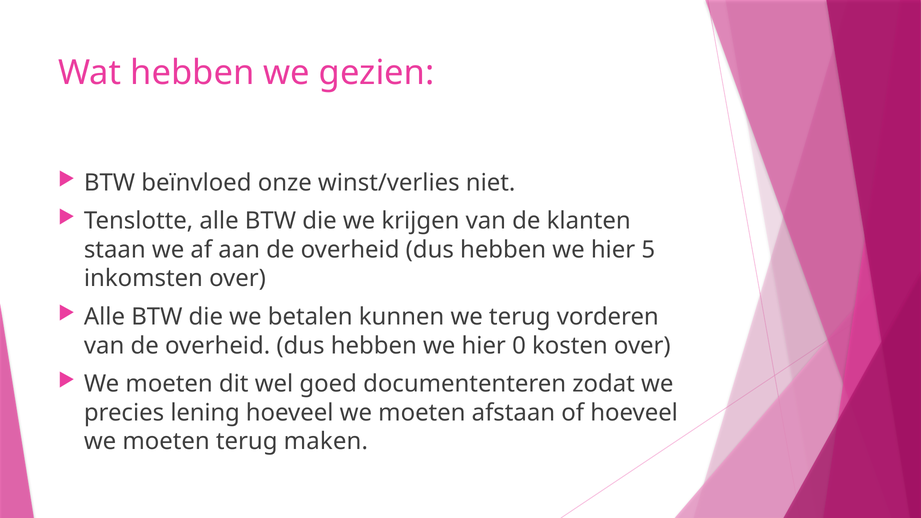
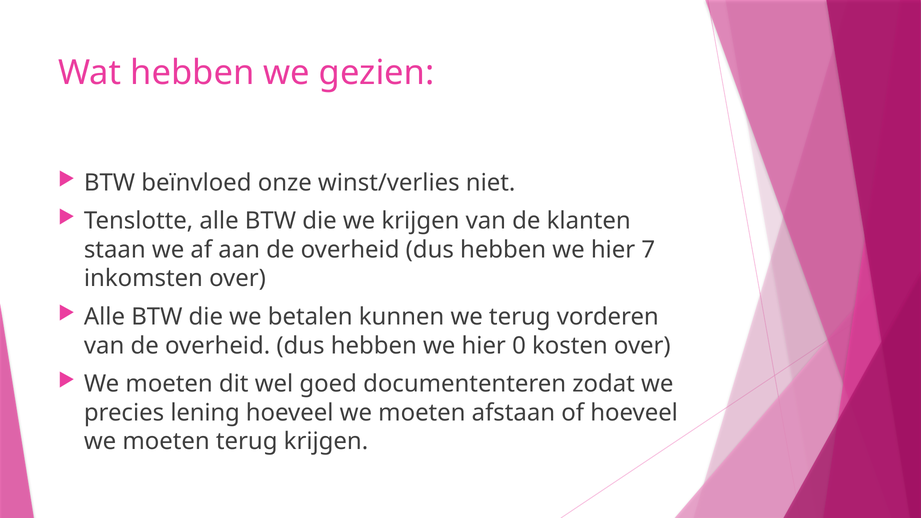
5: 5 -> 7
terug maken: maken -> krijgen
